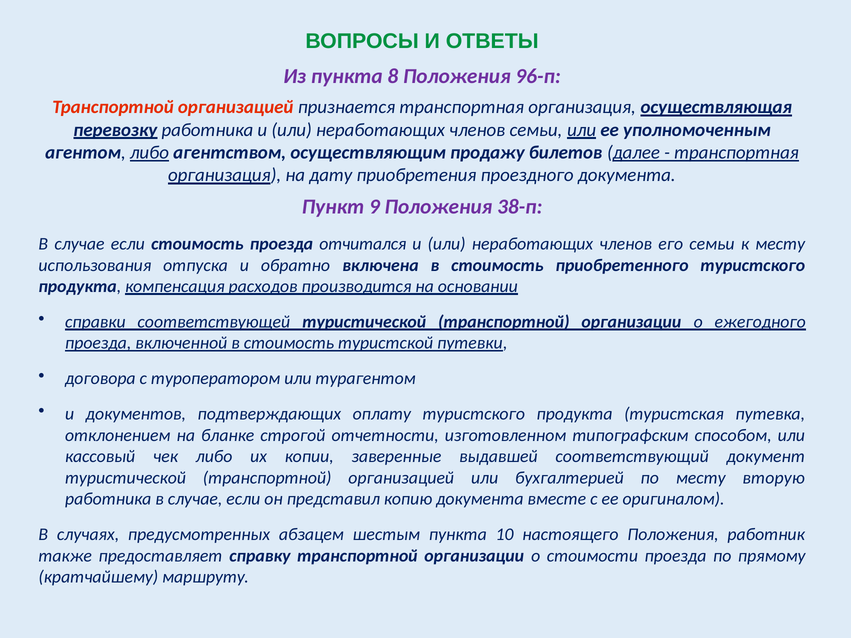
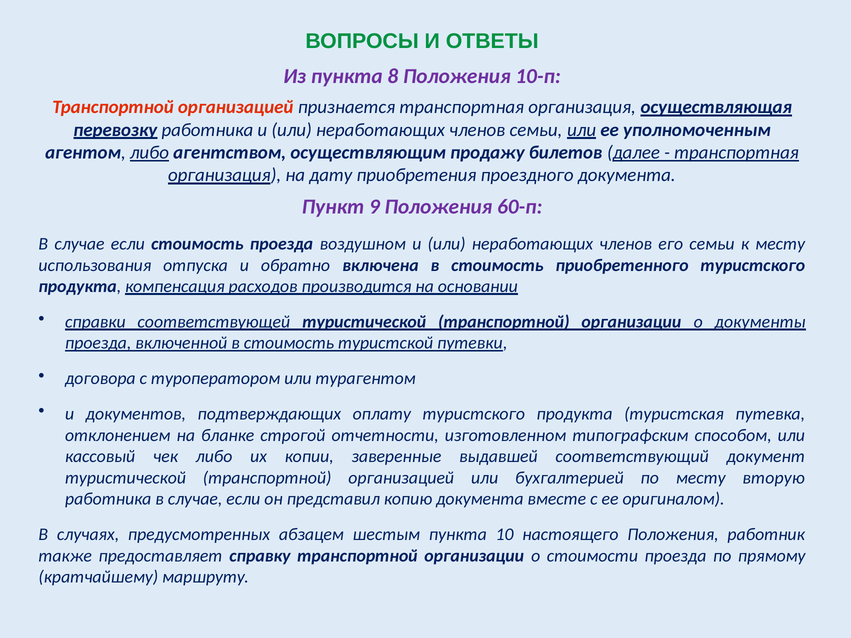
96-п: 96-п -> 10-п
38-п: 38-п -> 60-п
отчитался: отчитался -> воздушном
ежегодного: ежегодного -> документы
